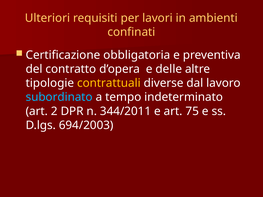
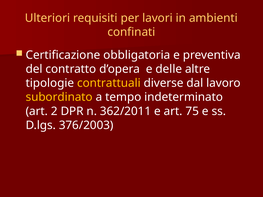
subordinato colour: light blue -> yellow
344/2011: 344/2011 -> 362/2011
694/2003: 694/2003 -> 376/2003
